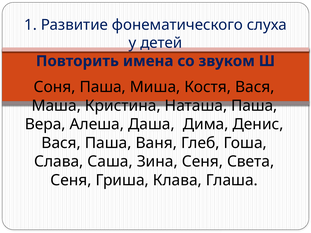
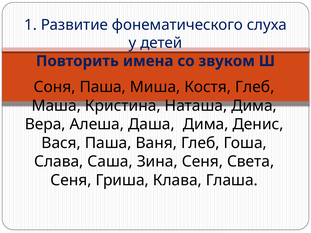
Костя Вася: Вася -> Глеб
Наташа Паша: Паша -> Дима
